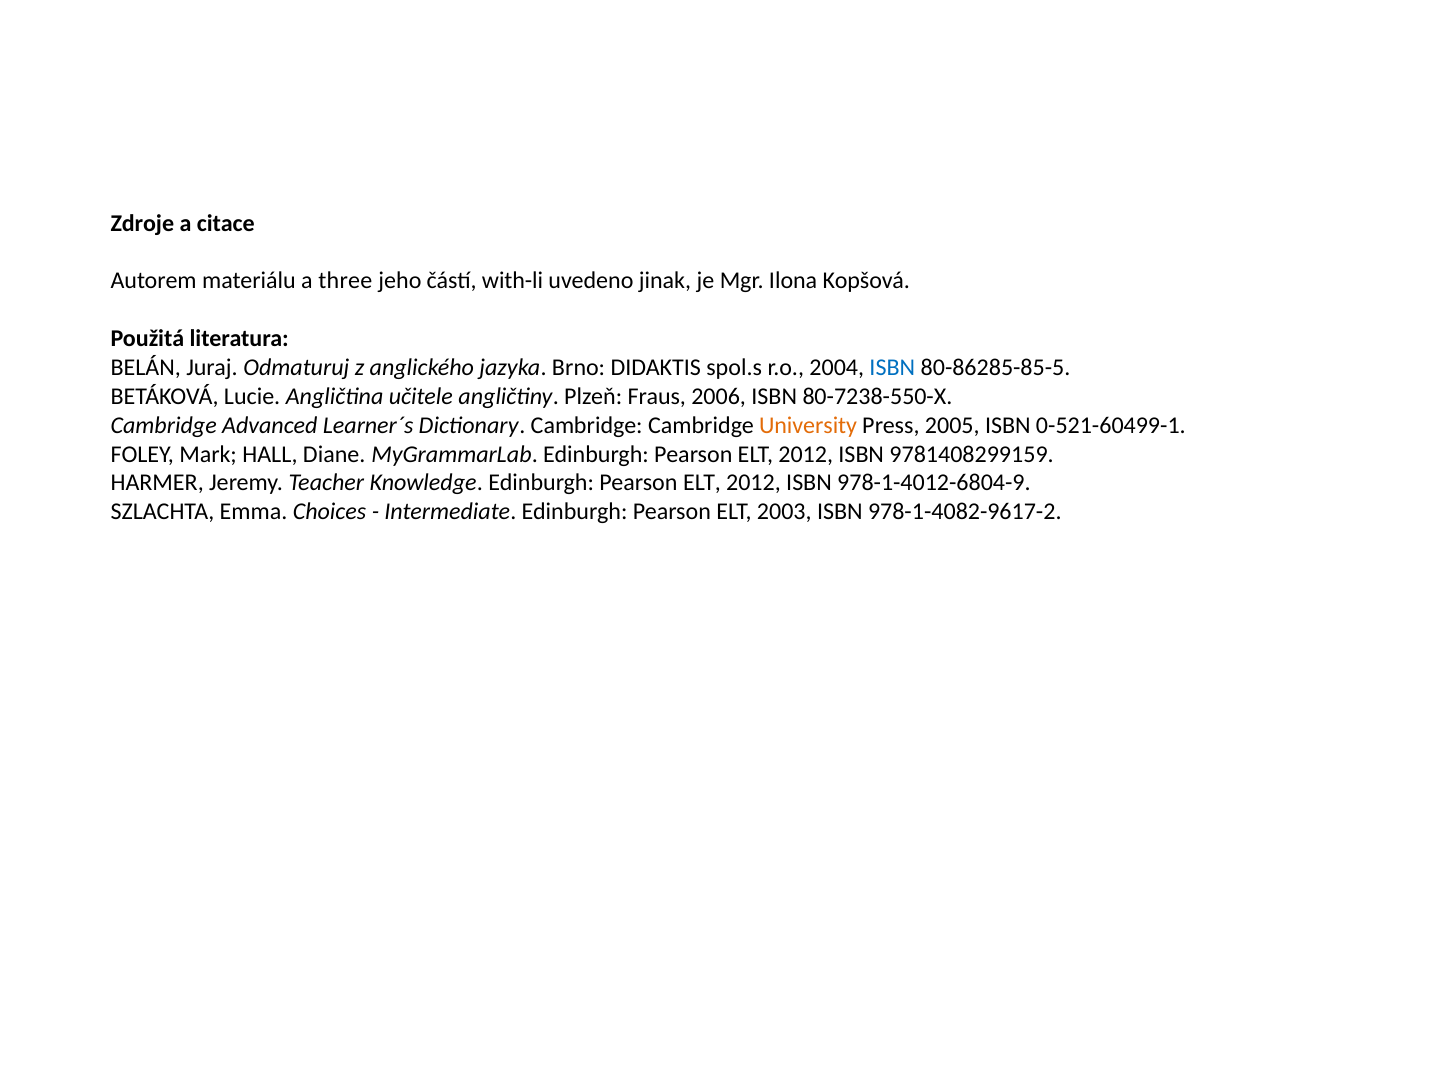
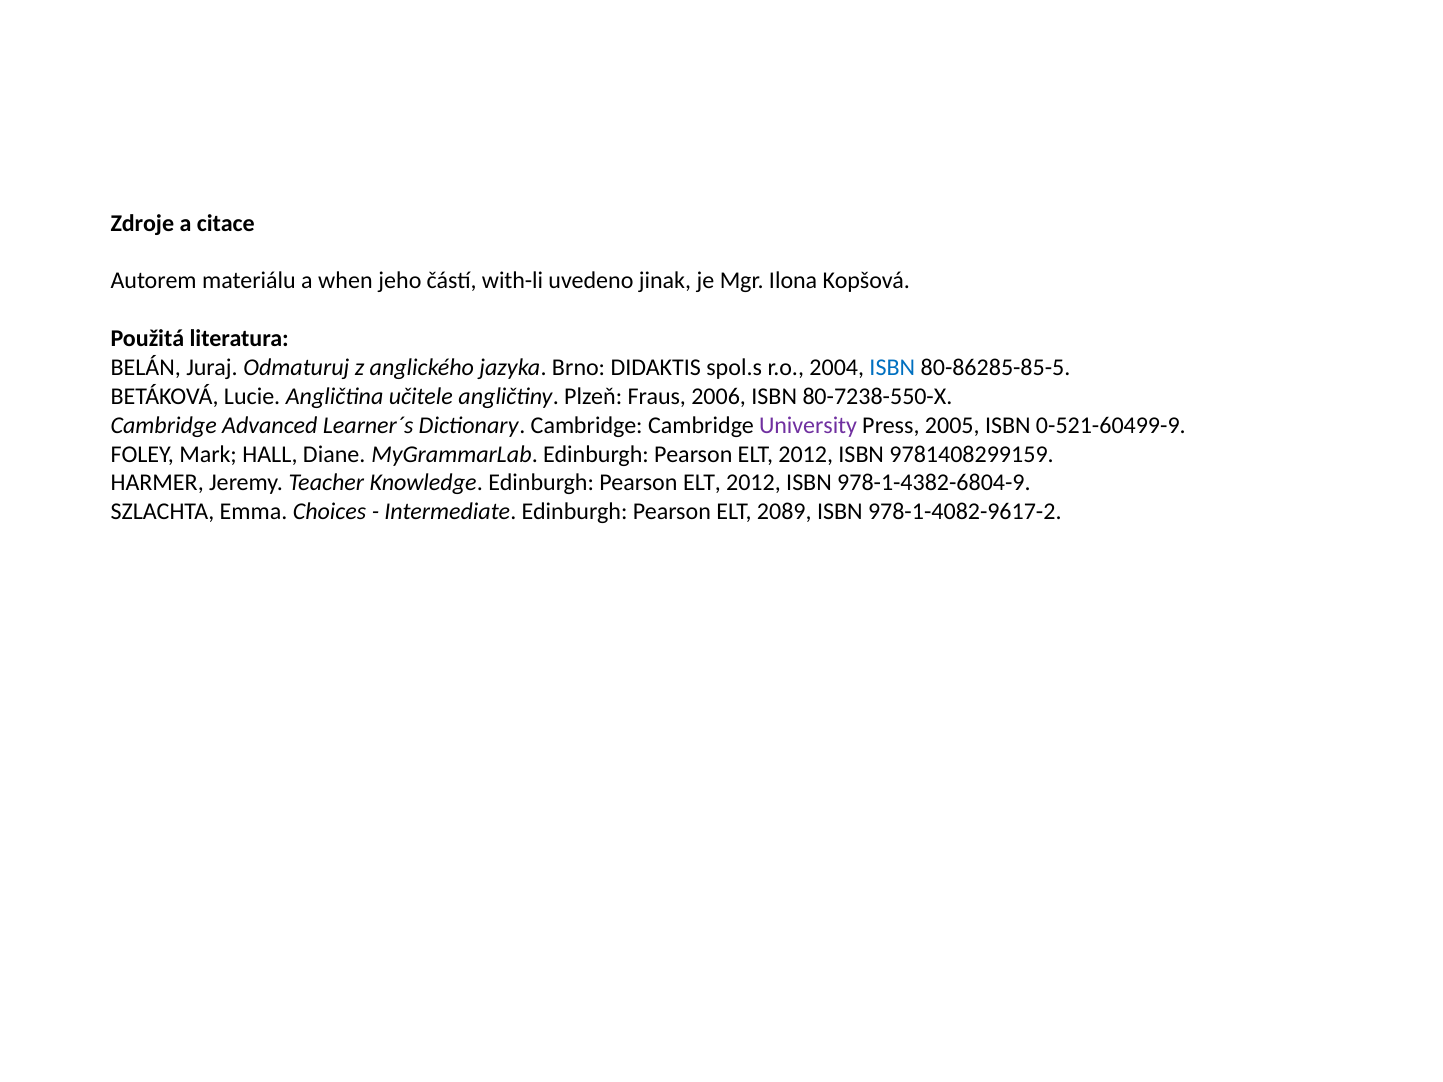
three: three -> when
University colour: orange -> purple
0-521-60499-1: 0-521-60499-1 -> 0-521-60499-9
978-1-4012-6804-9: 978-1-4012-6804-9 -> 978-1-4382-6804-9
2003: 2003 -> 2089
